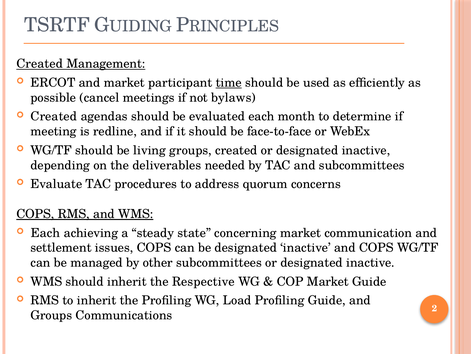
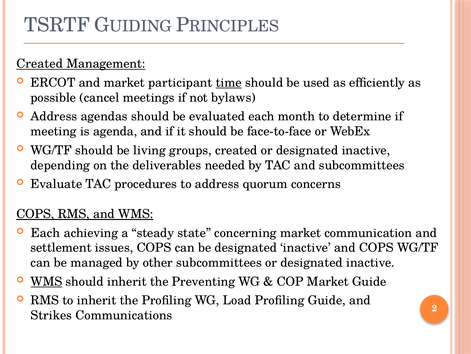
Created at (54, 116): Created -> Address
redline: redline -> agenda
WMS at (46, 281) underline: none -> present
Respective: Respective -> Preventing
Groups at (51, 315): Groups -> Strikes
